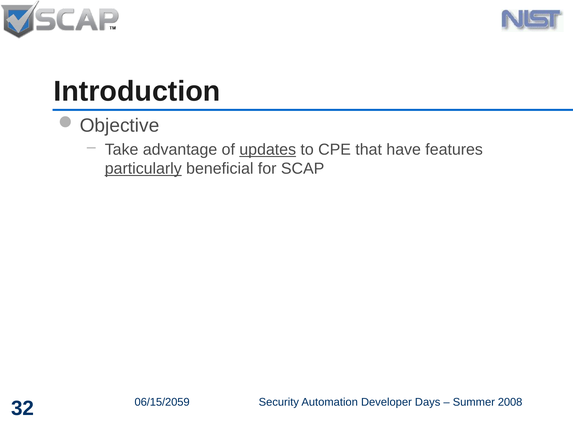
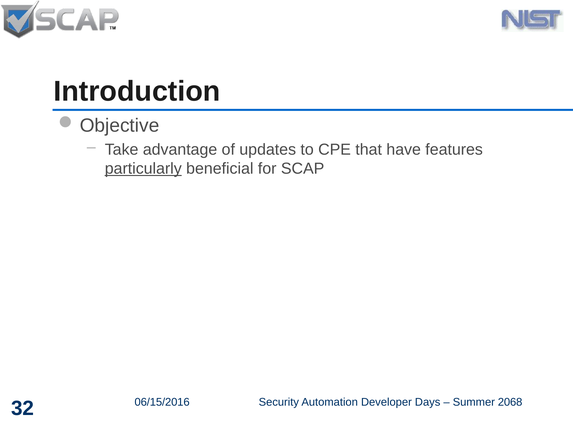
updates underline: present -> none
06/15/2059: 06/15/2059 -> 06/15/2016
2008: 2008 -> 2068
